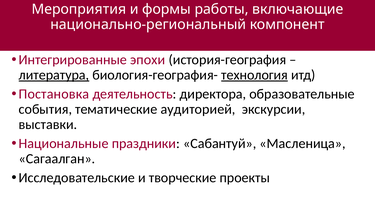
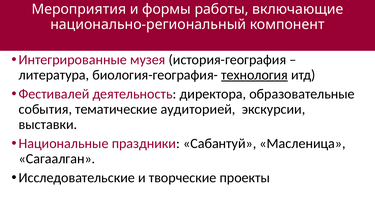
эпохи: эпохи -> музея
литература underline: present -> none
Постановка: Постановка -> Фестивалей
